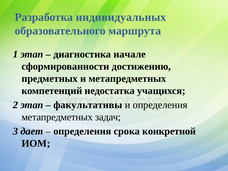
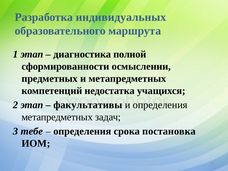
начале: начале -> полной
достижению: достижению -> осмыслении
дает: дает -> тебе
конкретной: конкретной -> постановка
